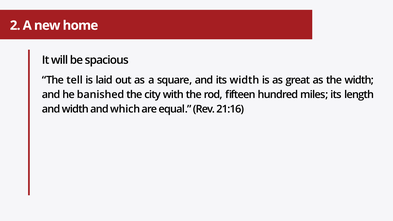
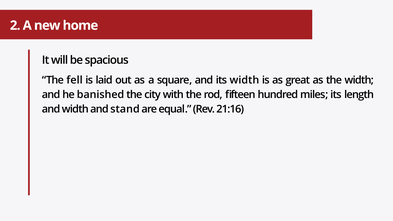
tell: tell -> fell
which: which -> stand
